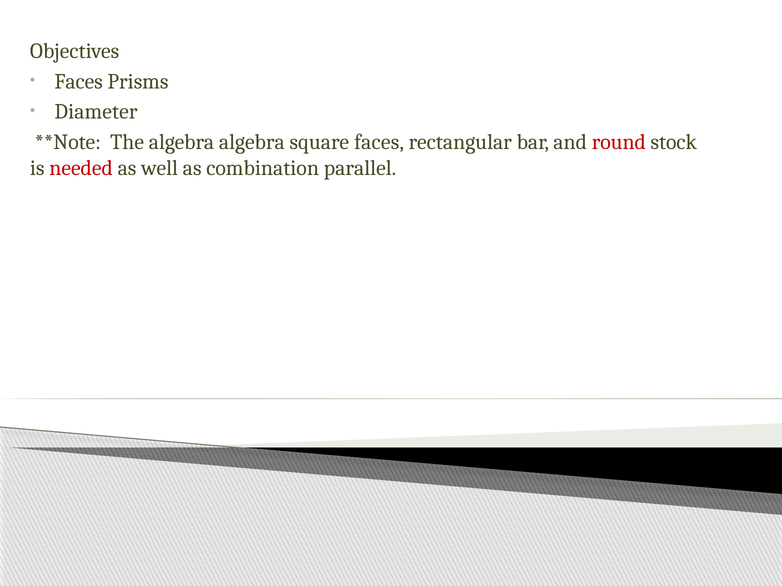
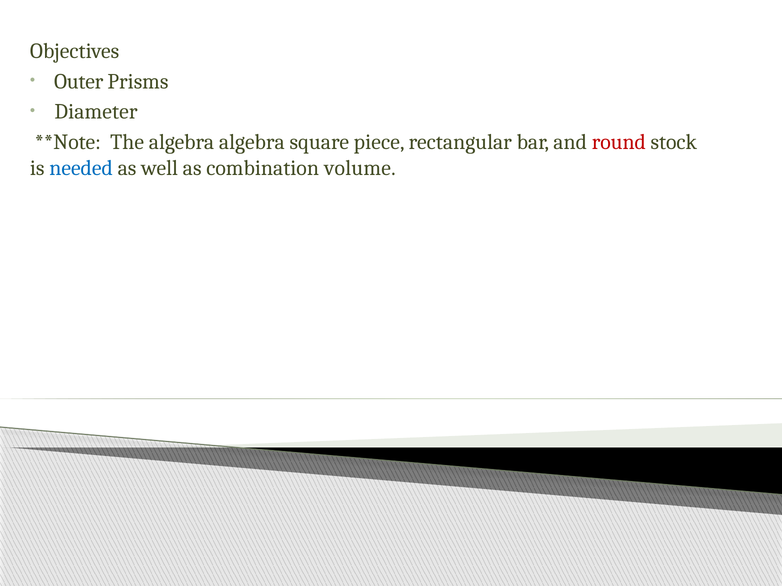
Faces at (79, 81): Faces -> Outer
square faces: faces -> piece
needed colour: red -> blue
parallel: parallel -> volume
